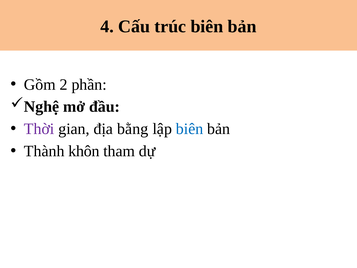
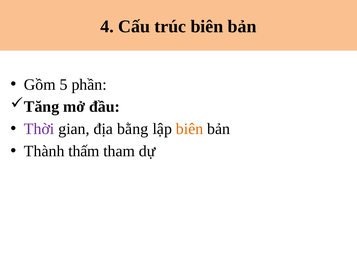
2: 2 -> 5
Nghệ: Nghệ -> Tăng
biên at (190, 129) colour: blue -> orange
khôn: khôn -> thấm
